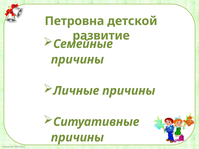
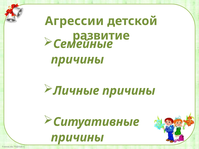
Петровна: Петровна -> Агрессии
